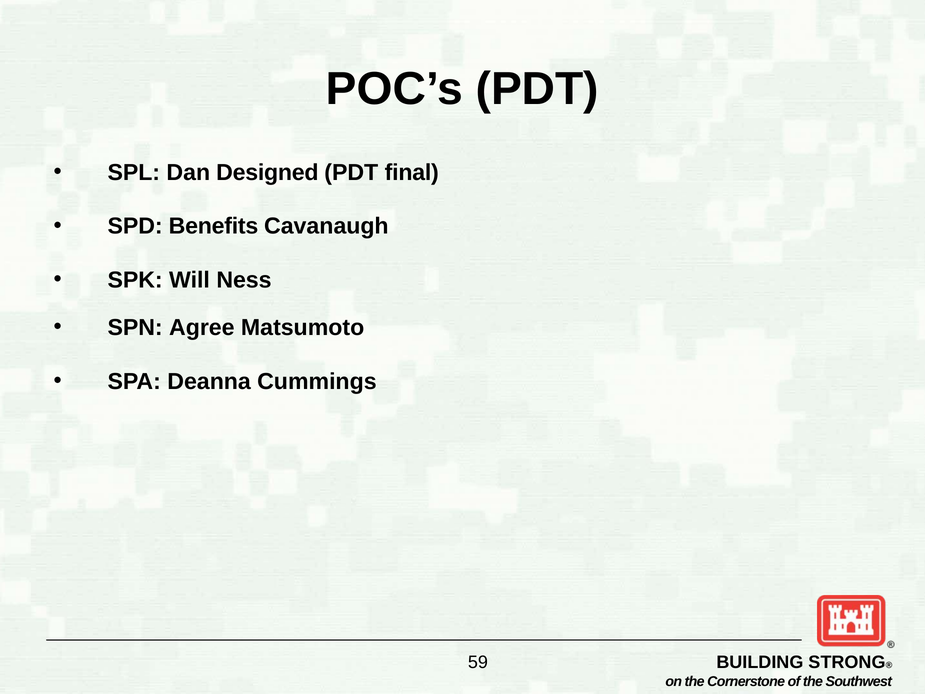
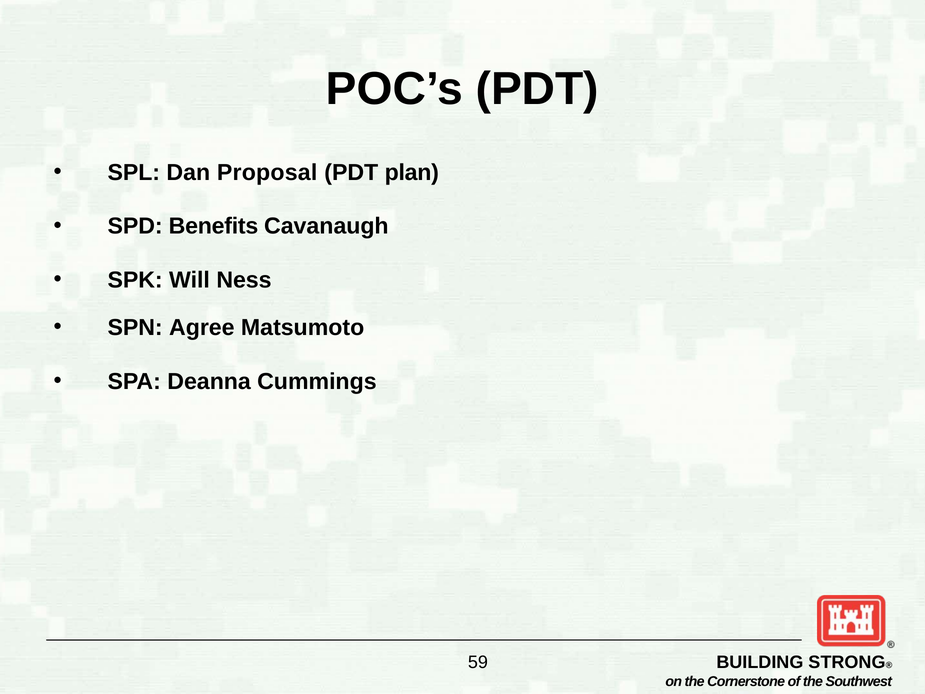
Designed: Designed -> Proposal
final: final -> plan
